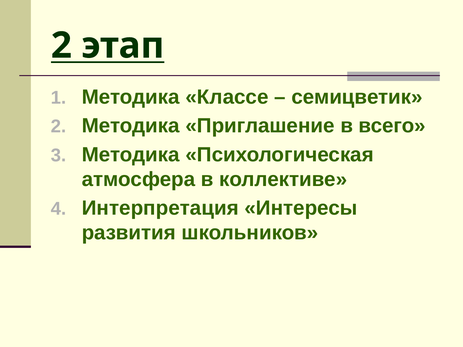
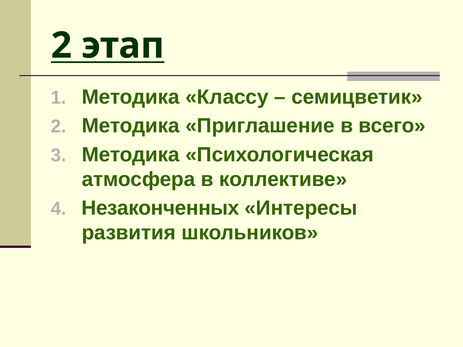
Классе: Классе -> Классу
Интерпретация: Интерпретация -> Незаконченных
